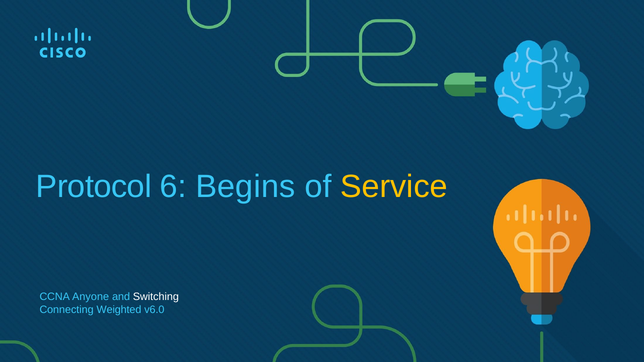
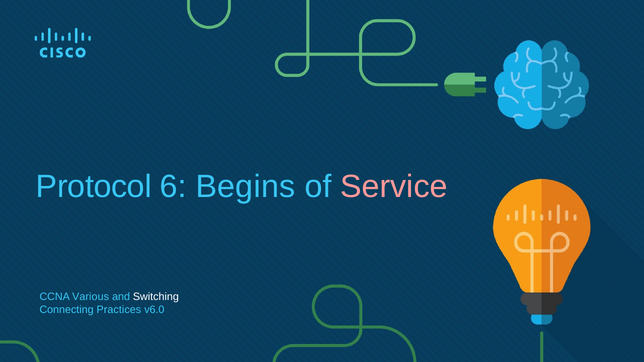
Service colour: yellow -> pink
Anyone: Anyone -> Various
Weighted: Weighted -> Practices
